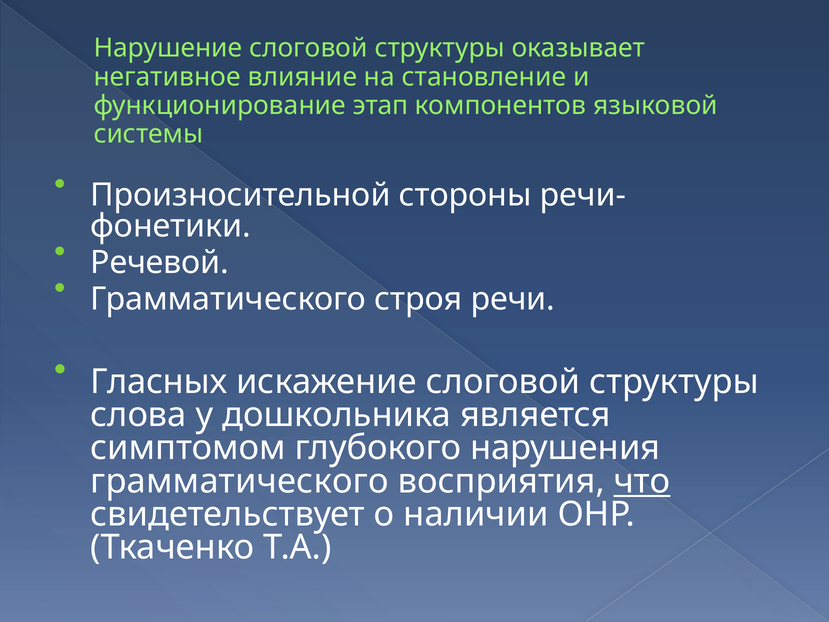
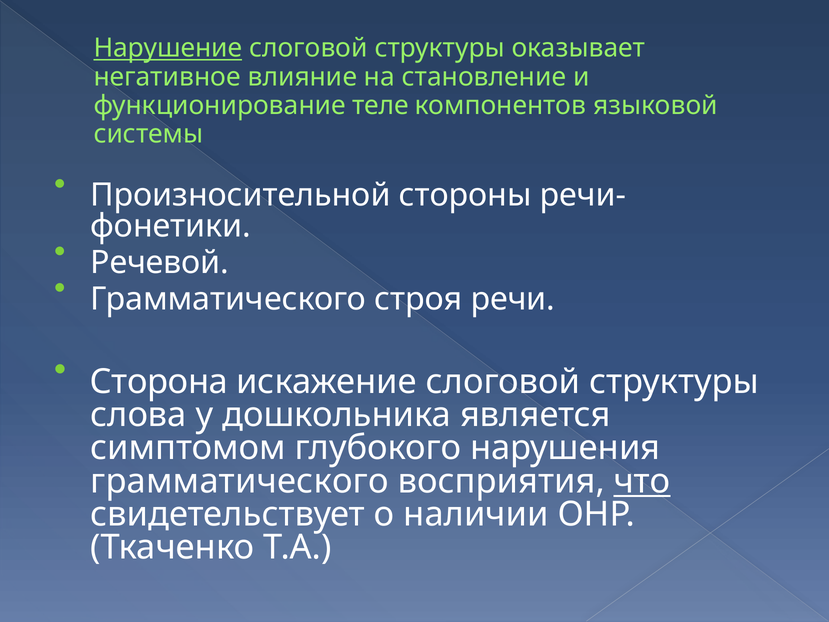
Нарушение underline: none -> present
этап: этап -> теле
Гласных: Гласных -> Сторона
